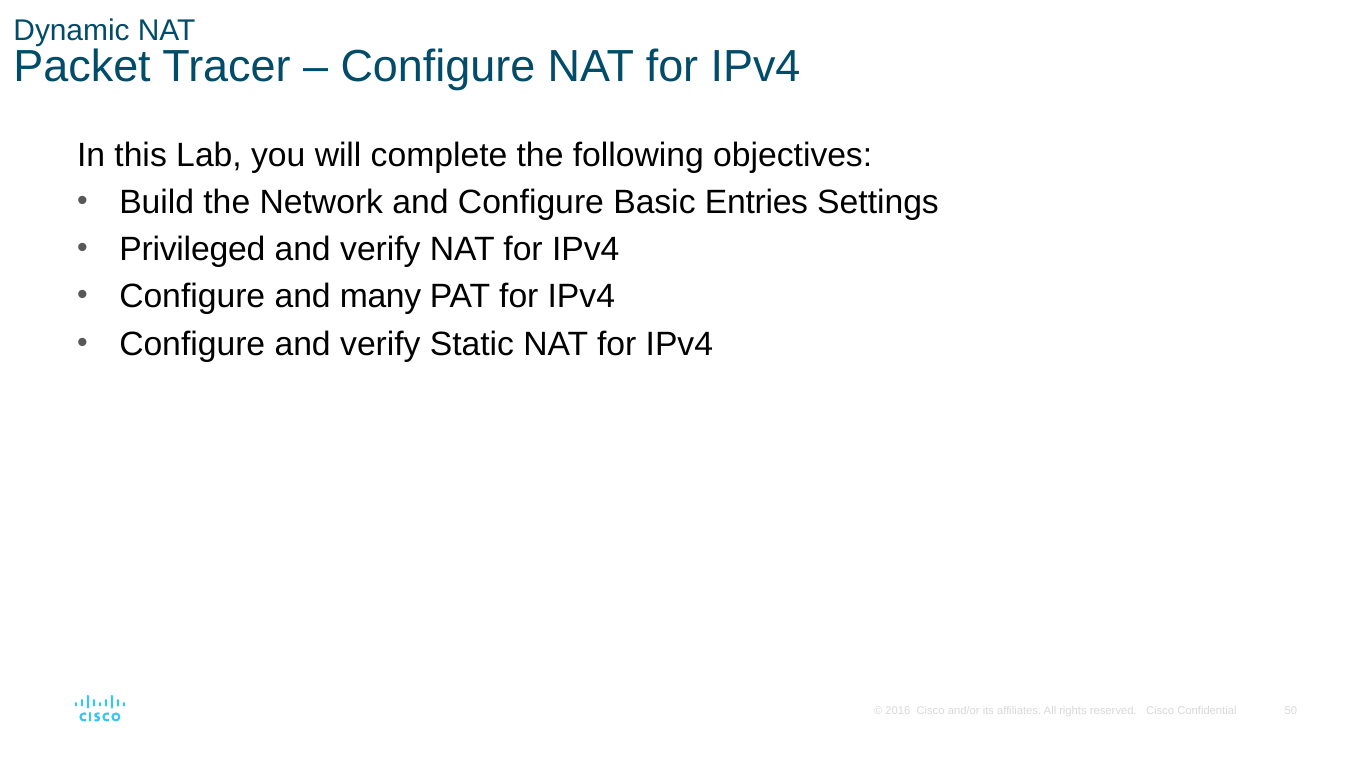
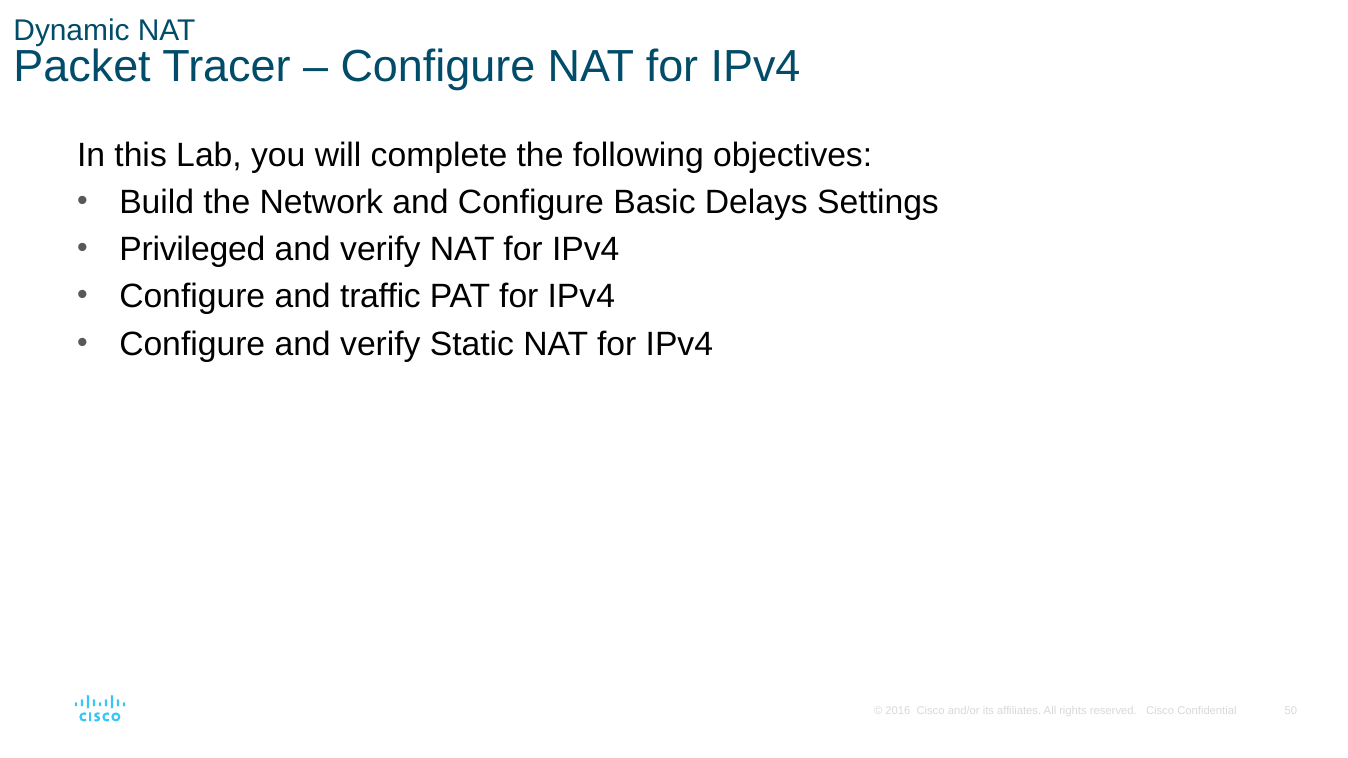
Entries: Entries -> Delays
many: many -> traffic
